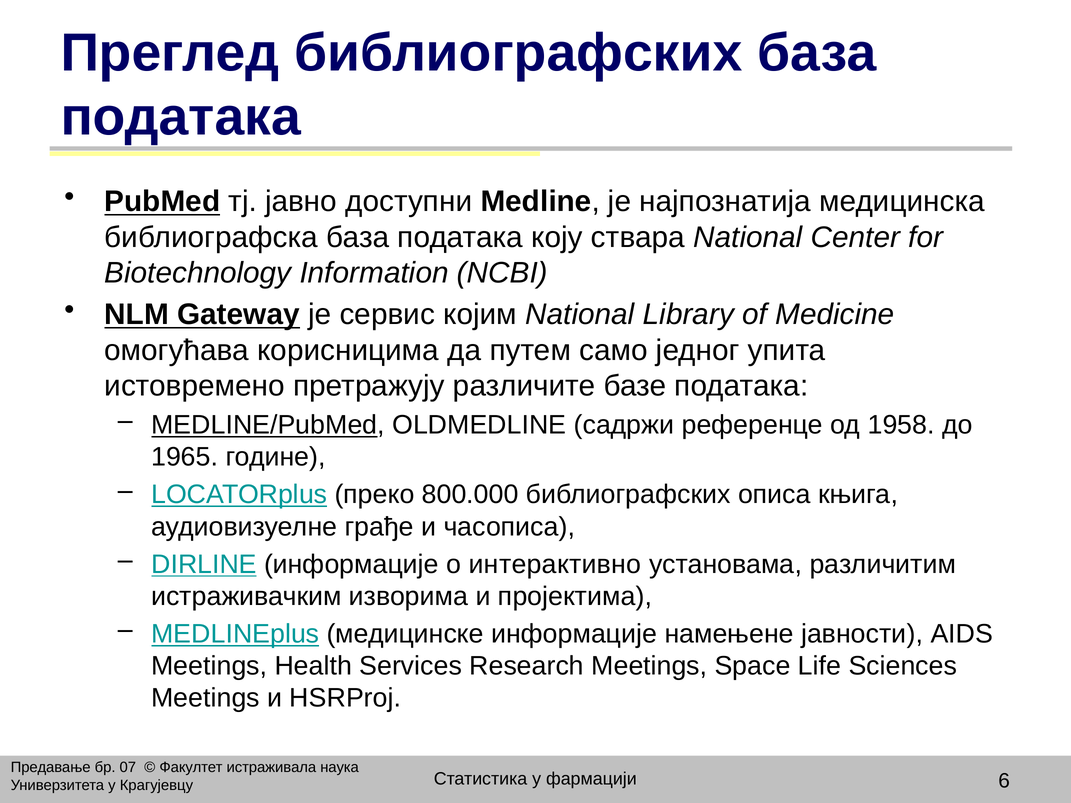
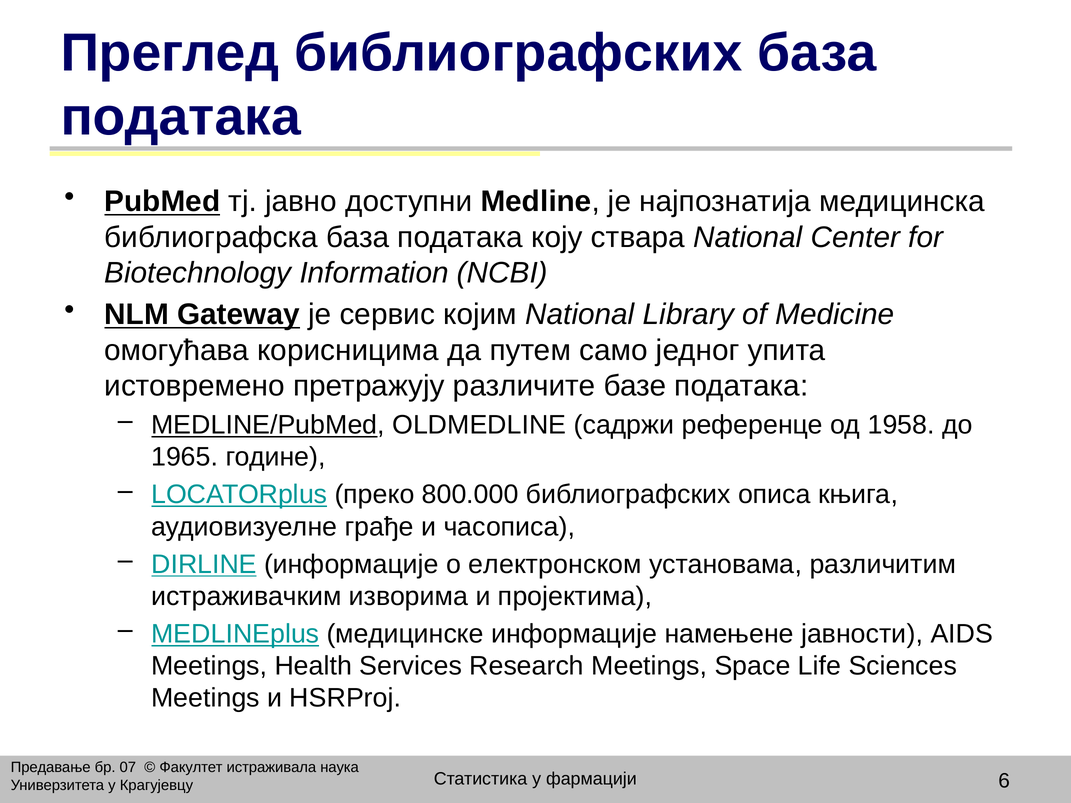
интерактивно: интерактивно -> електронском
